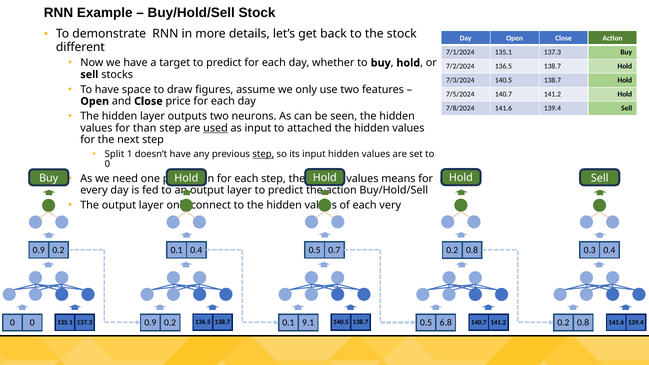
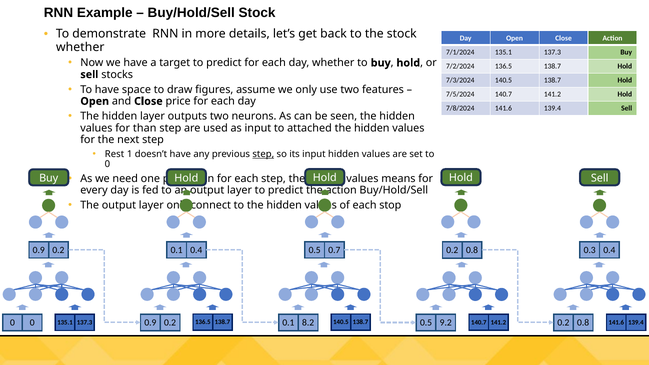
different at (80, 47): different -> whether
used underline: present -> none
Split: Split -> Rest
very: very -> stop
9.1: 9.1 -> 8.2
6.8: 6.8 -> 9.2
